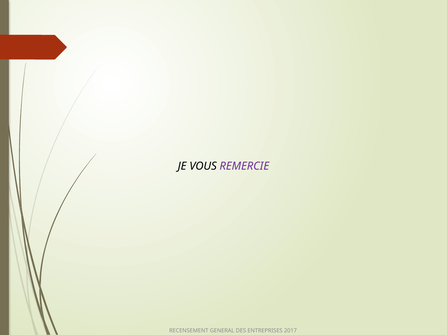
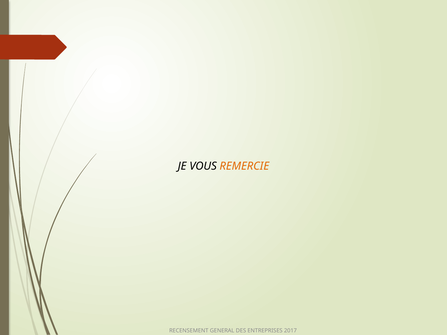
REMERCIE colour: purple -> orange
